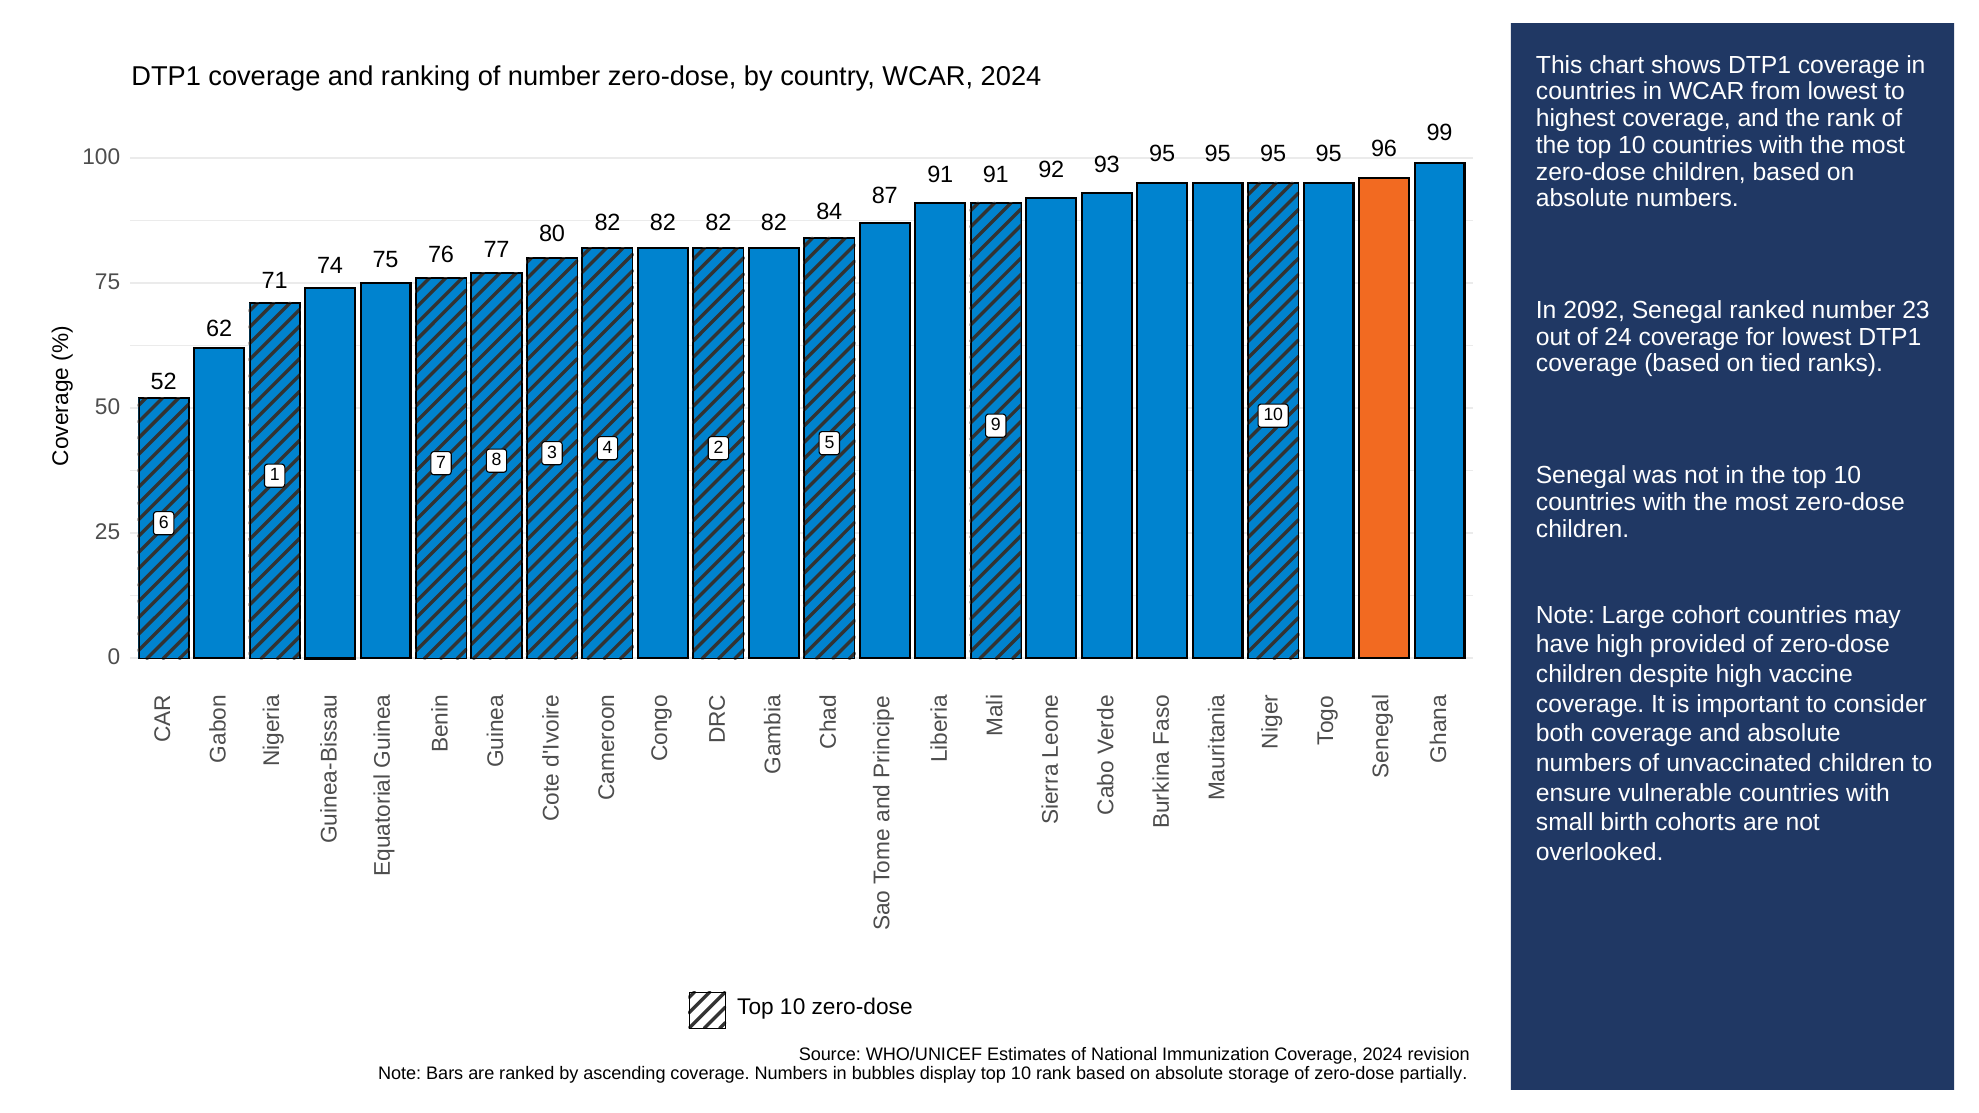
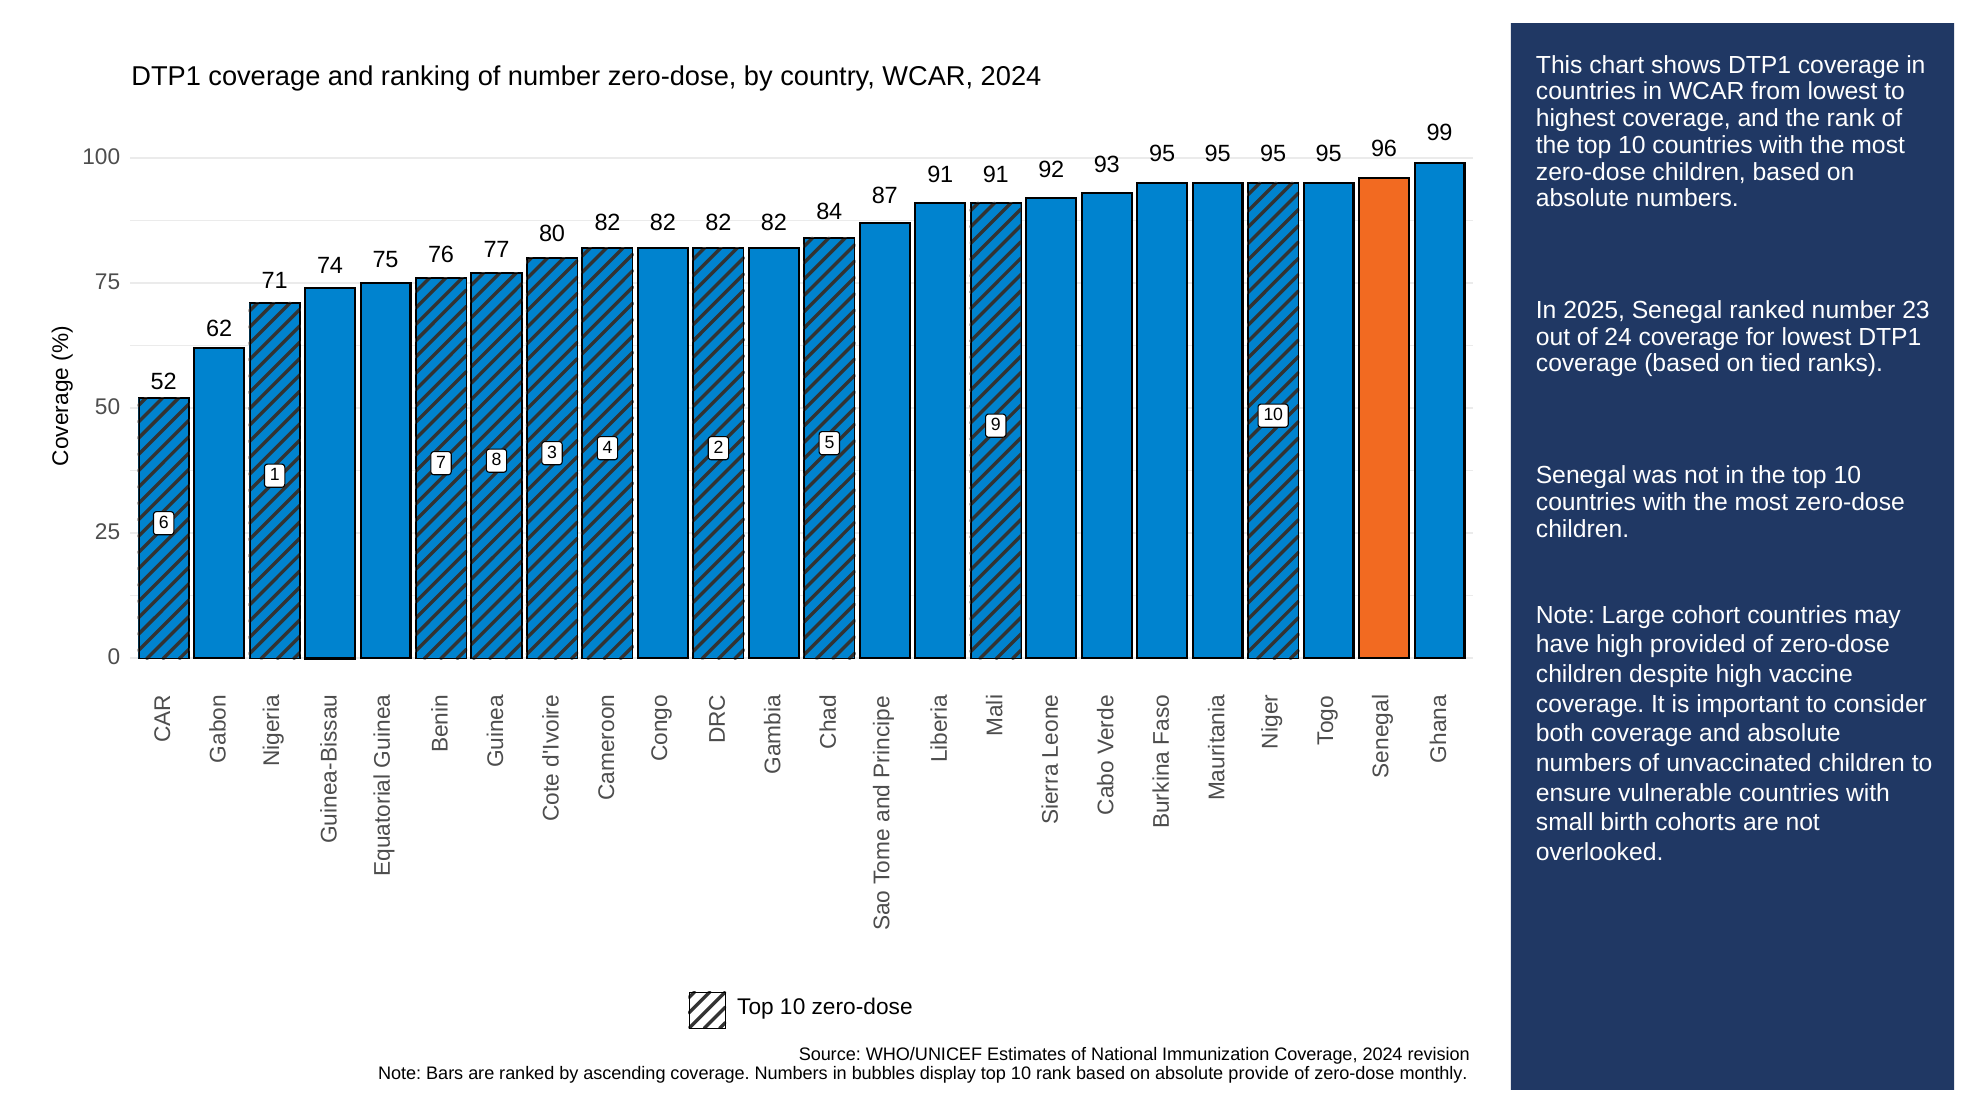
2092: 2092 -> 2025
storage: storage -> provide
partially: partially -> monthly
